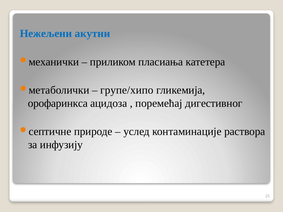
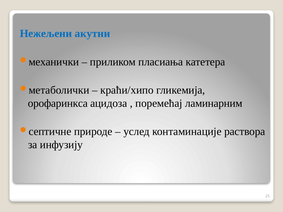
групе/хипо: групе/хипо -> краћи/хипо
дигестивног: дигестивног -> ламинарним
